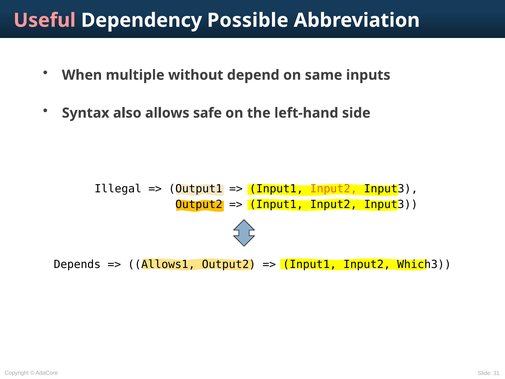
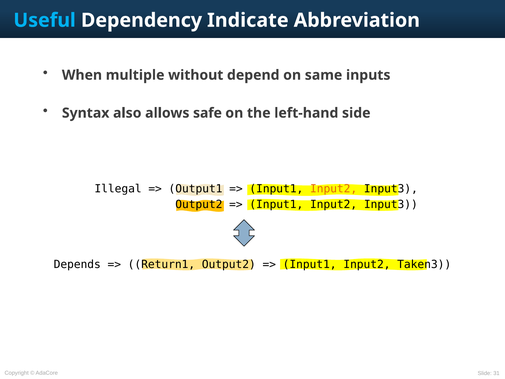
Useful colour: pink -> light blue
Possible: Possible -> Indicate
Allows1: Allows1 -> Return1
Which3: Which3 -> Taken3
